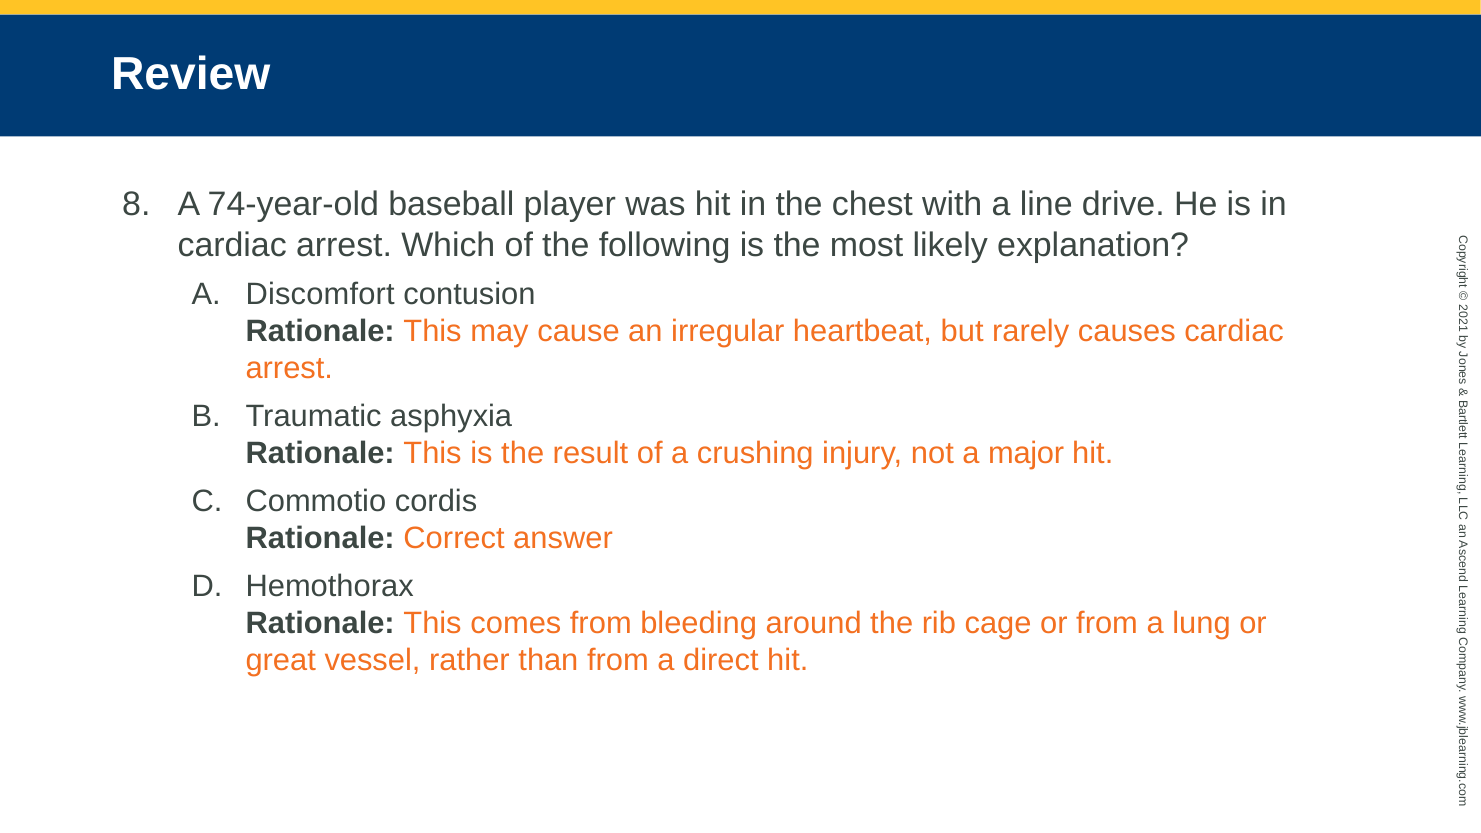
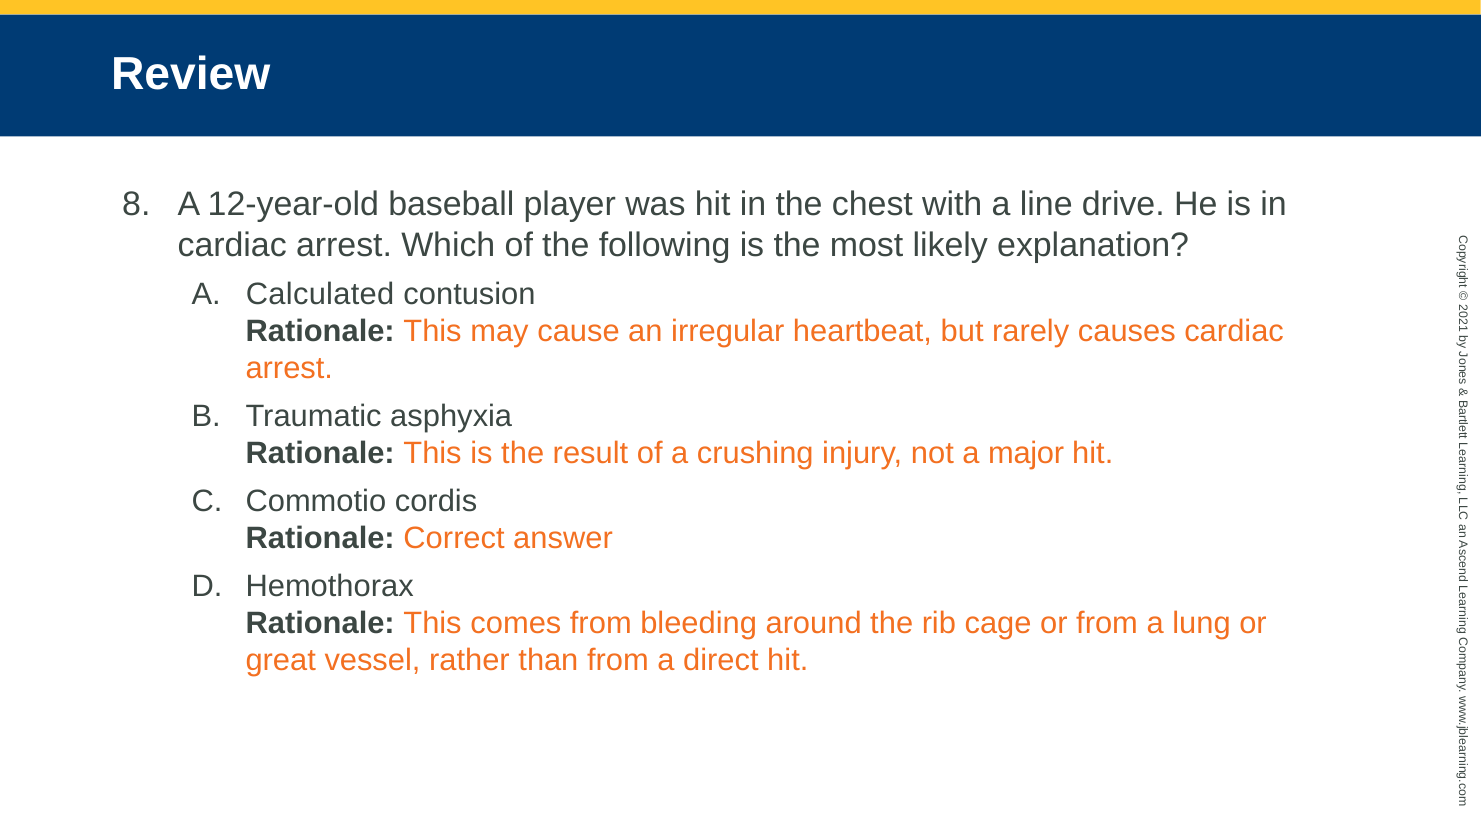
74-year-old: 74-year-old -> 12-year-old
Discomfort: Discomfort -> Calculated
